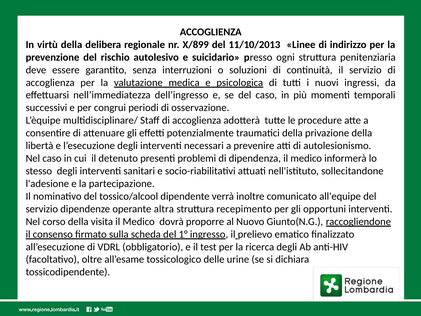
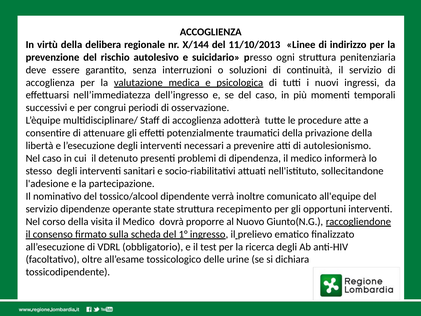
X/899: X/899 -> X/144
altra: altra -> state
